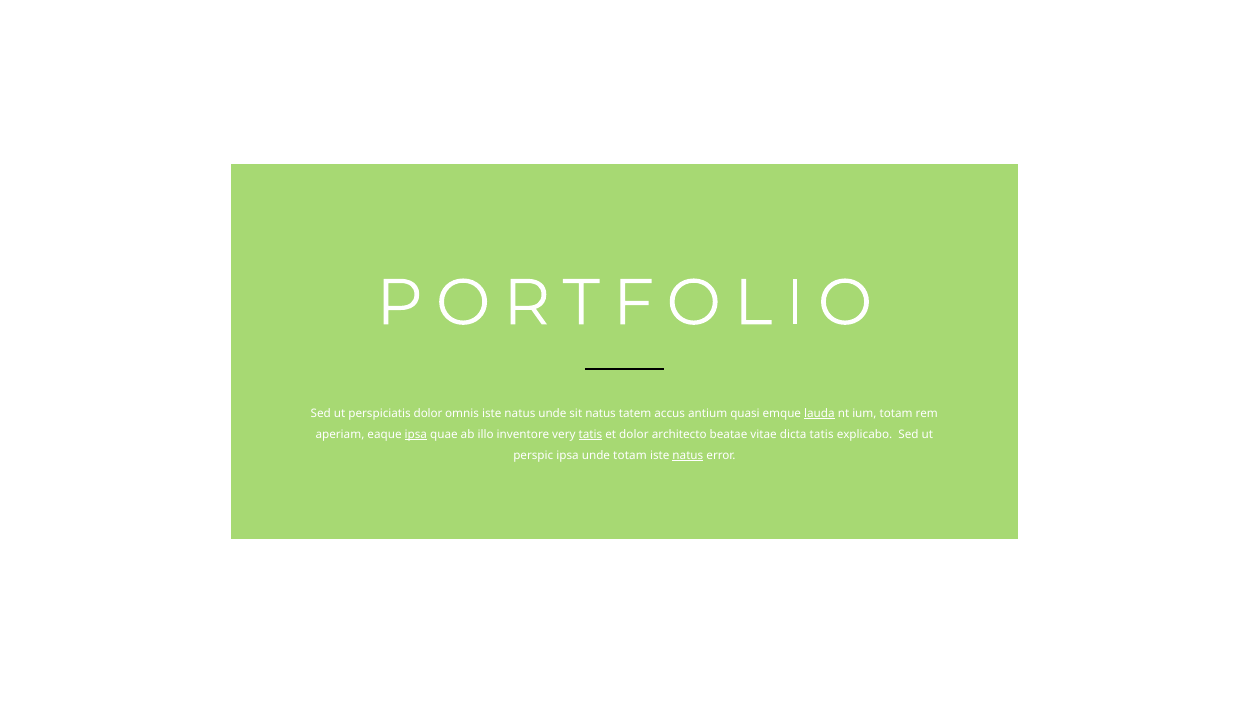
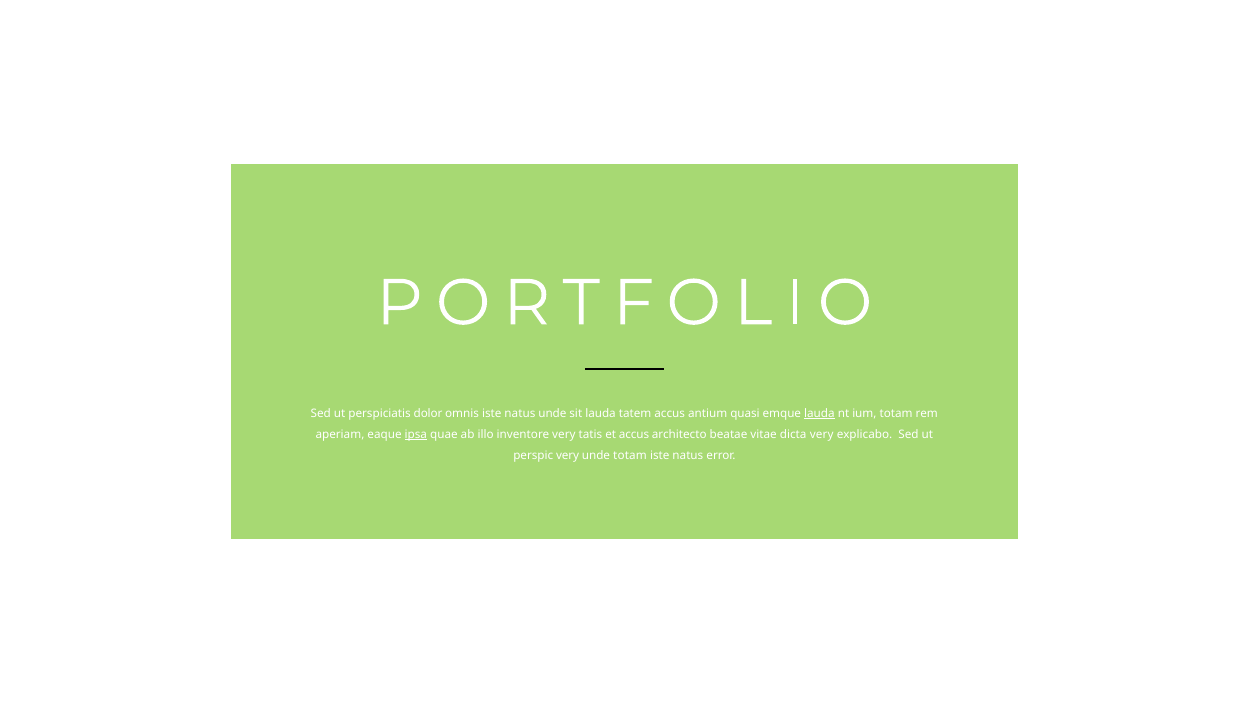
sit natus: natus -> lauda
tatis at (590, 434) underline: present -> none
et dolor: dolor -> accus
dicta tatis: tatis -> very
perspic ipsa: ipsa -> very
natus at (688, 455) underline: present -> none
